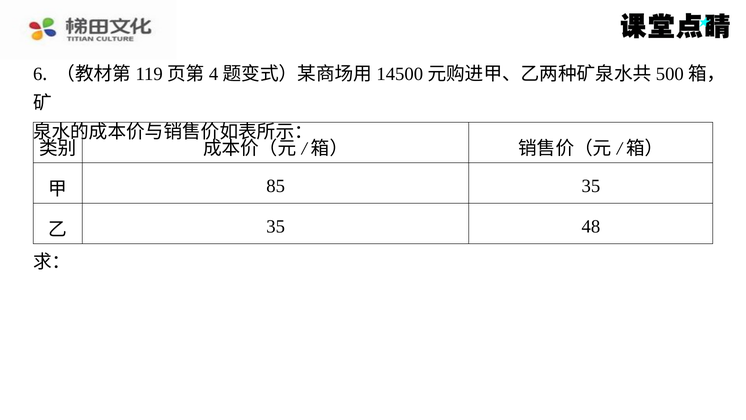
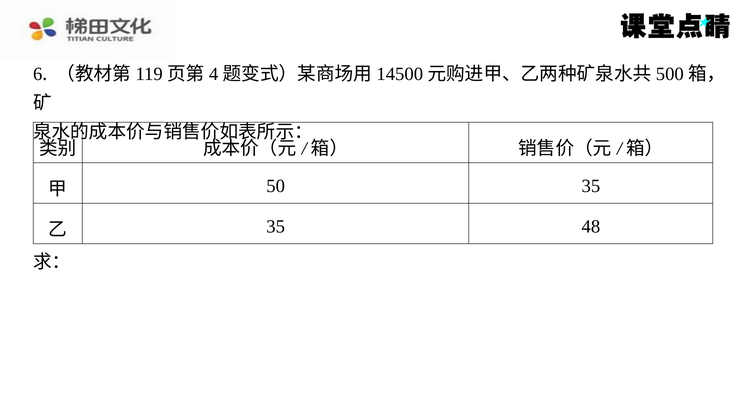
85: 85 -> 50
